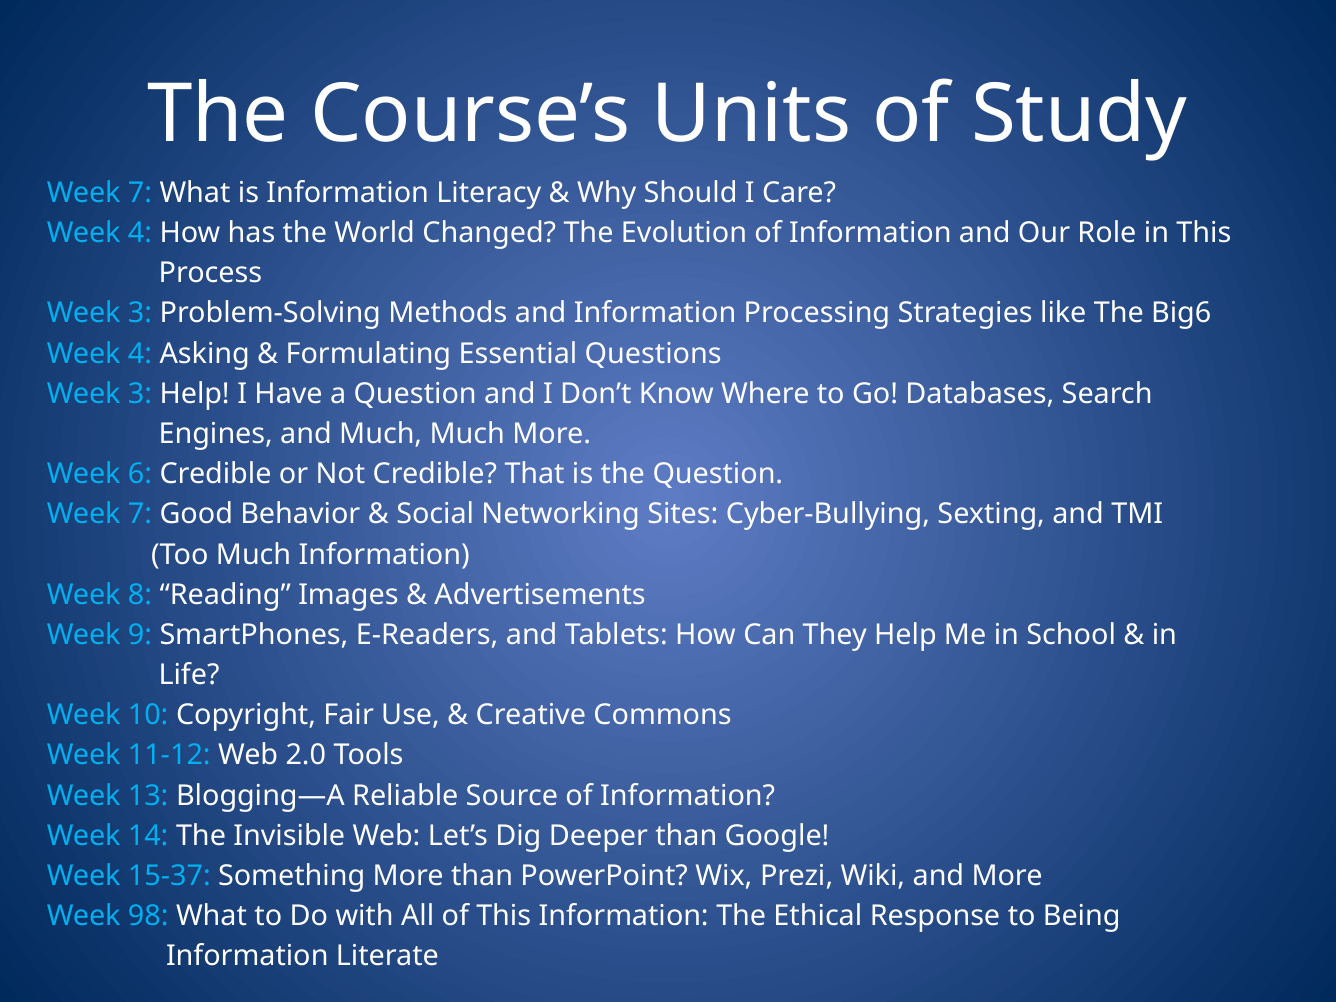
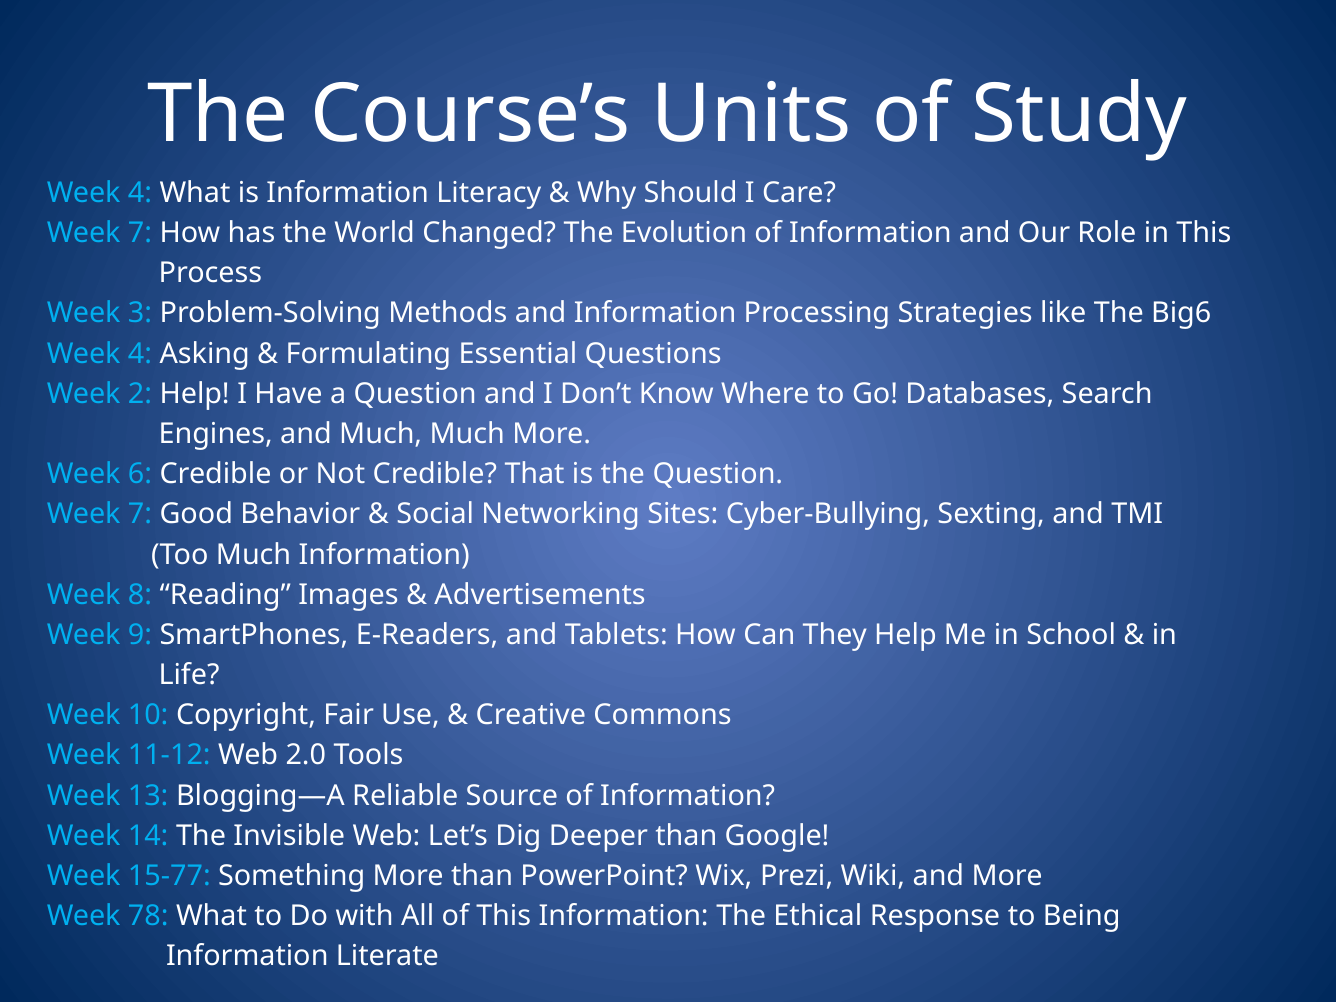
7 at (140, 193): 7 -> 4
4 at (140, 233): 4 -> 7
3 at (140, 394): 3 -> 2
15-37: 15-37 -> 15-77
98: 98 -> 78
